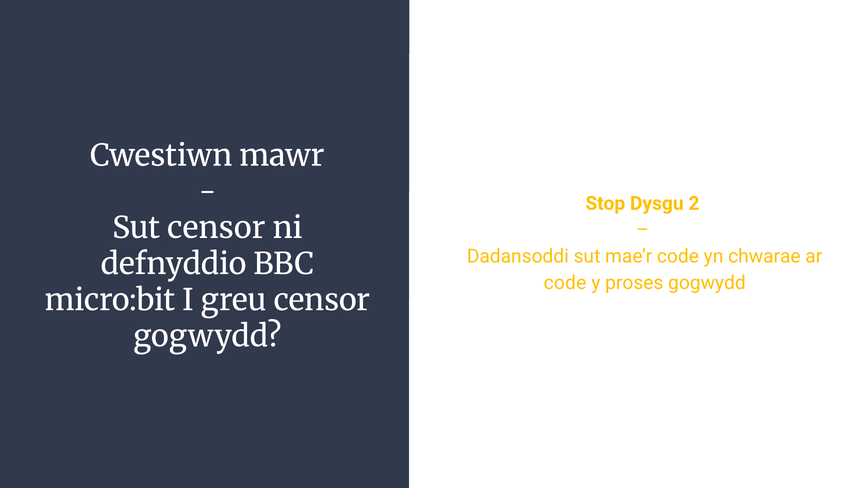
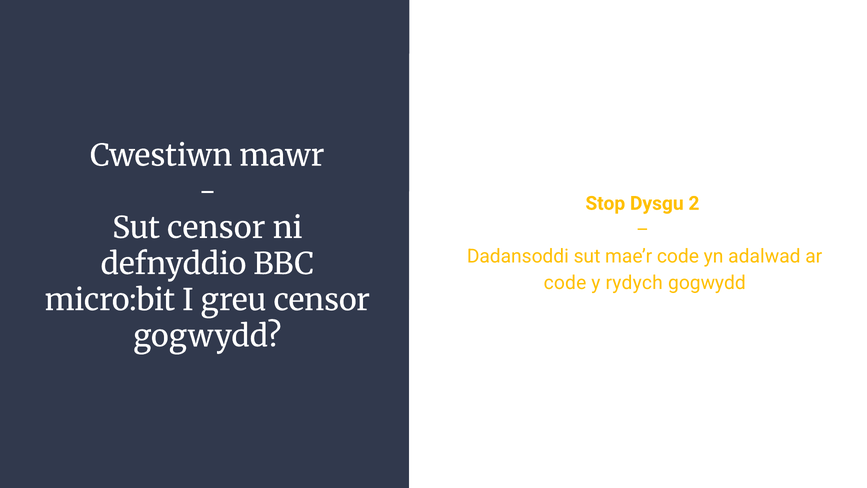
chwarae: chwarae -> adalwad
proses: proses -> rydych
